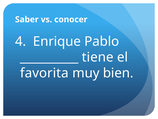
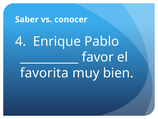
tiene: tiene -> favor
